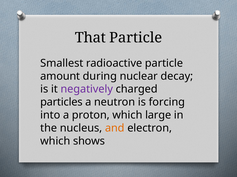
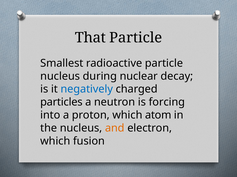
amount at (60, 76): amount -> nucleus
negatively colour: purple -> blue
large: large -> atom
shows: shows -> fusion
